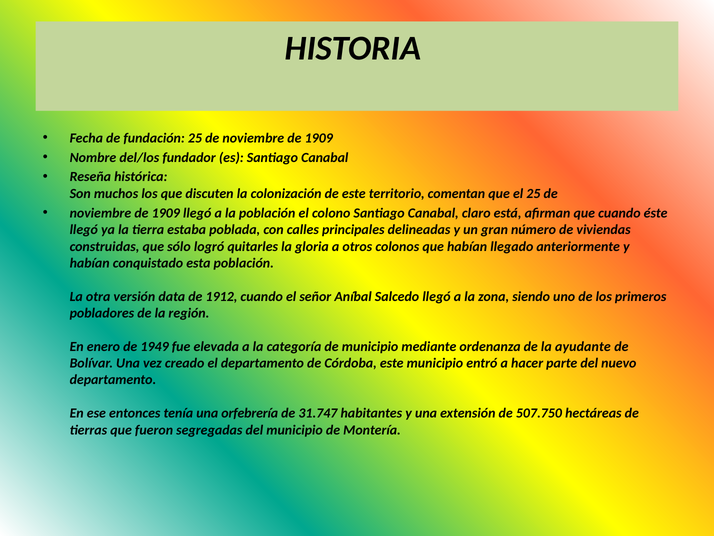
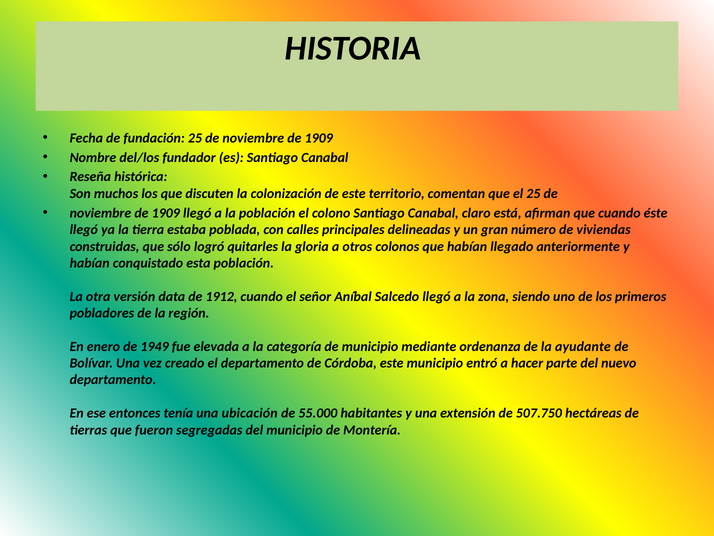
orfebrería: orfebrería -> ubicación
31.747: 31.747 -> 55.000
